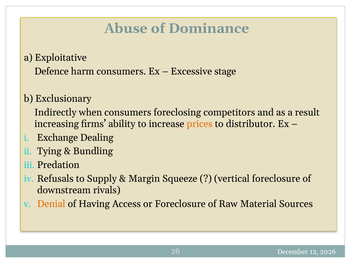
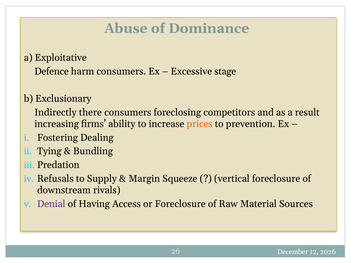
when: when -> there
distributor: distributor -> prevention
Exchange: Exchange -> Fostering
Denial colour: orange -> purple
